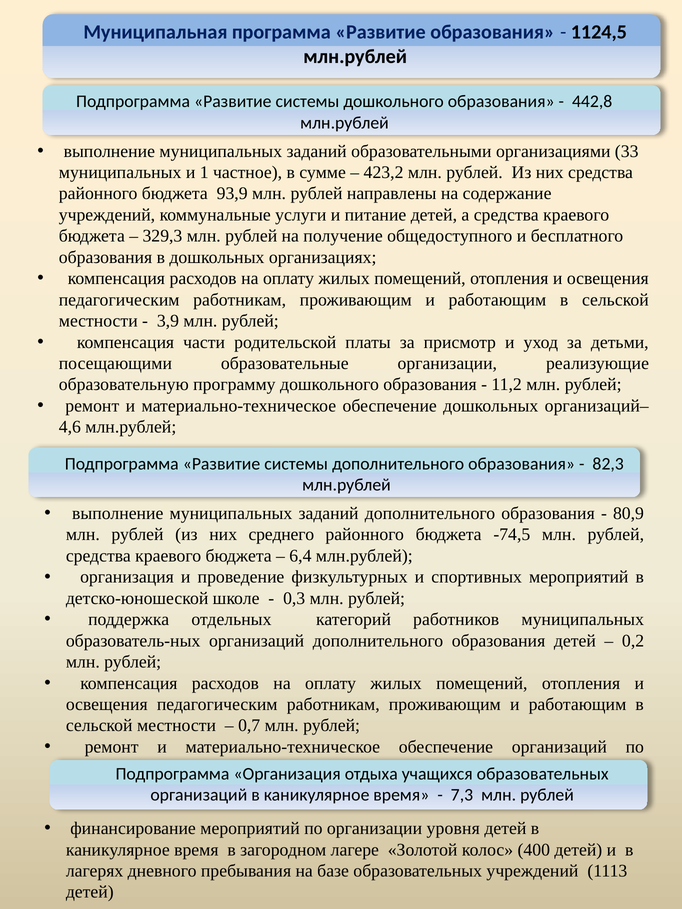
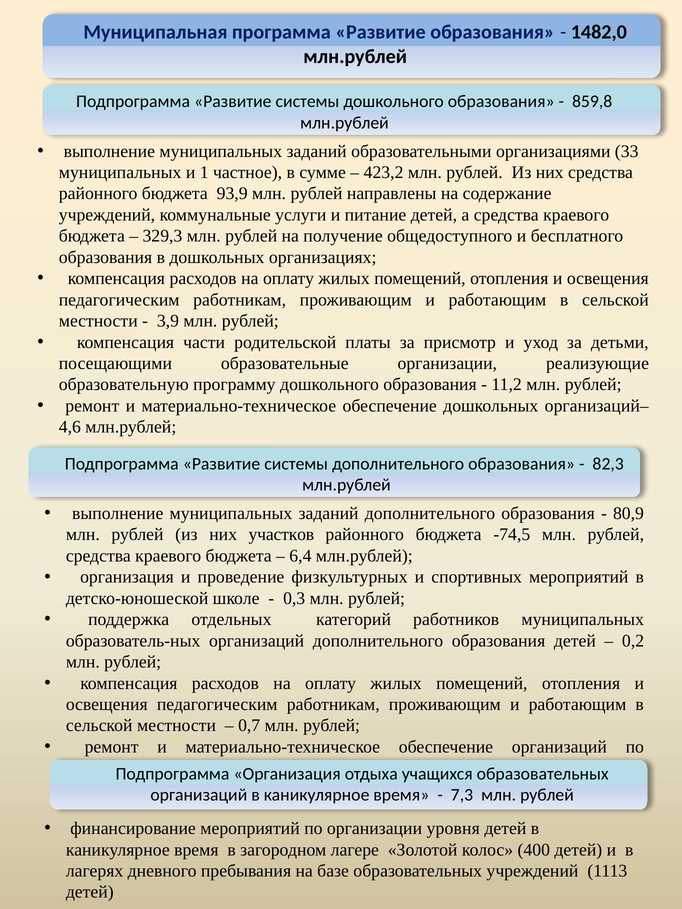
1124,5: 1124,5 -> 1482,0
442,8: 442,8 -> 859,8
среднего: среднего -> участков
